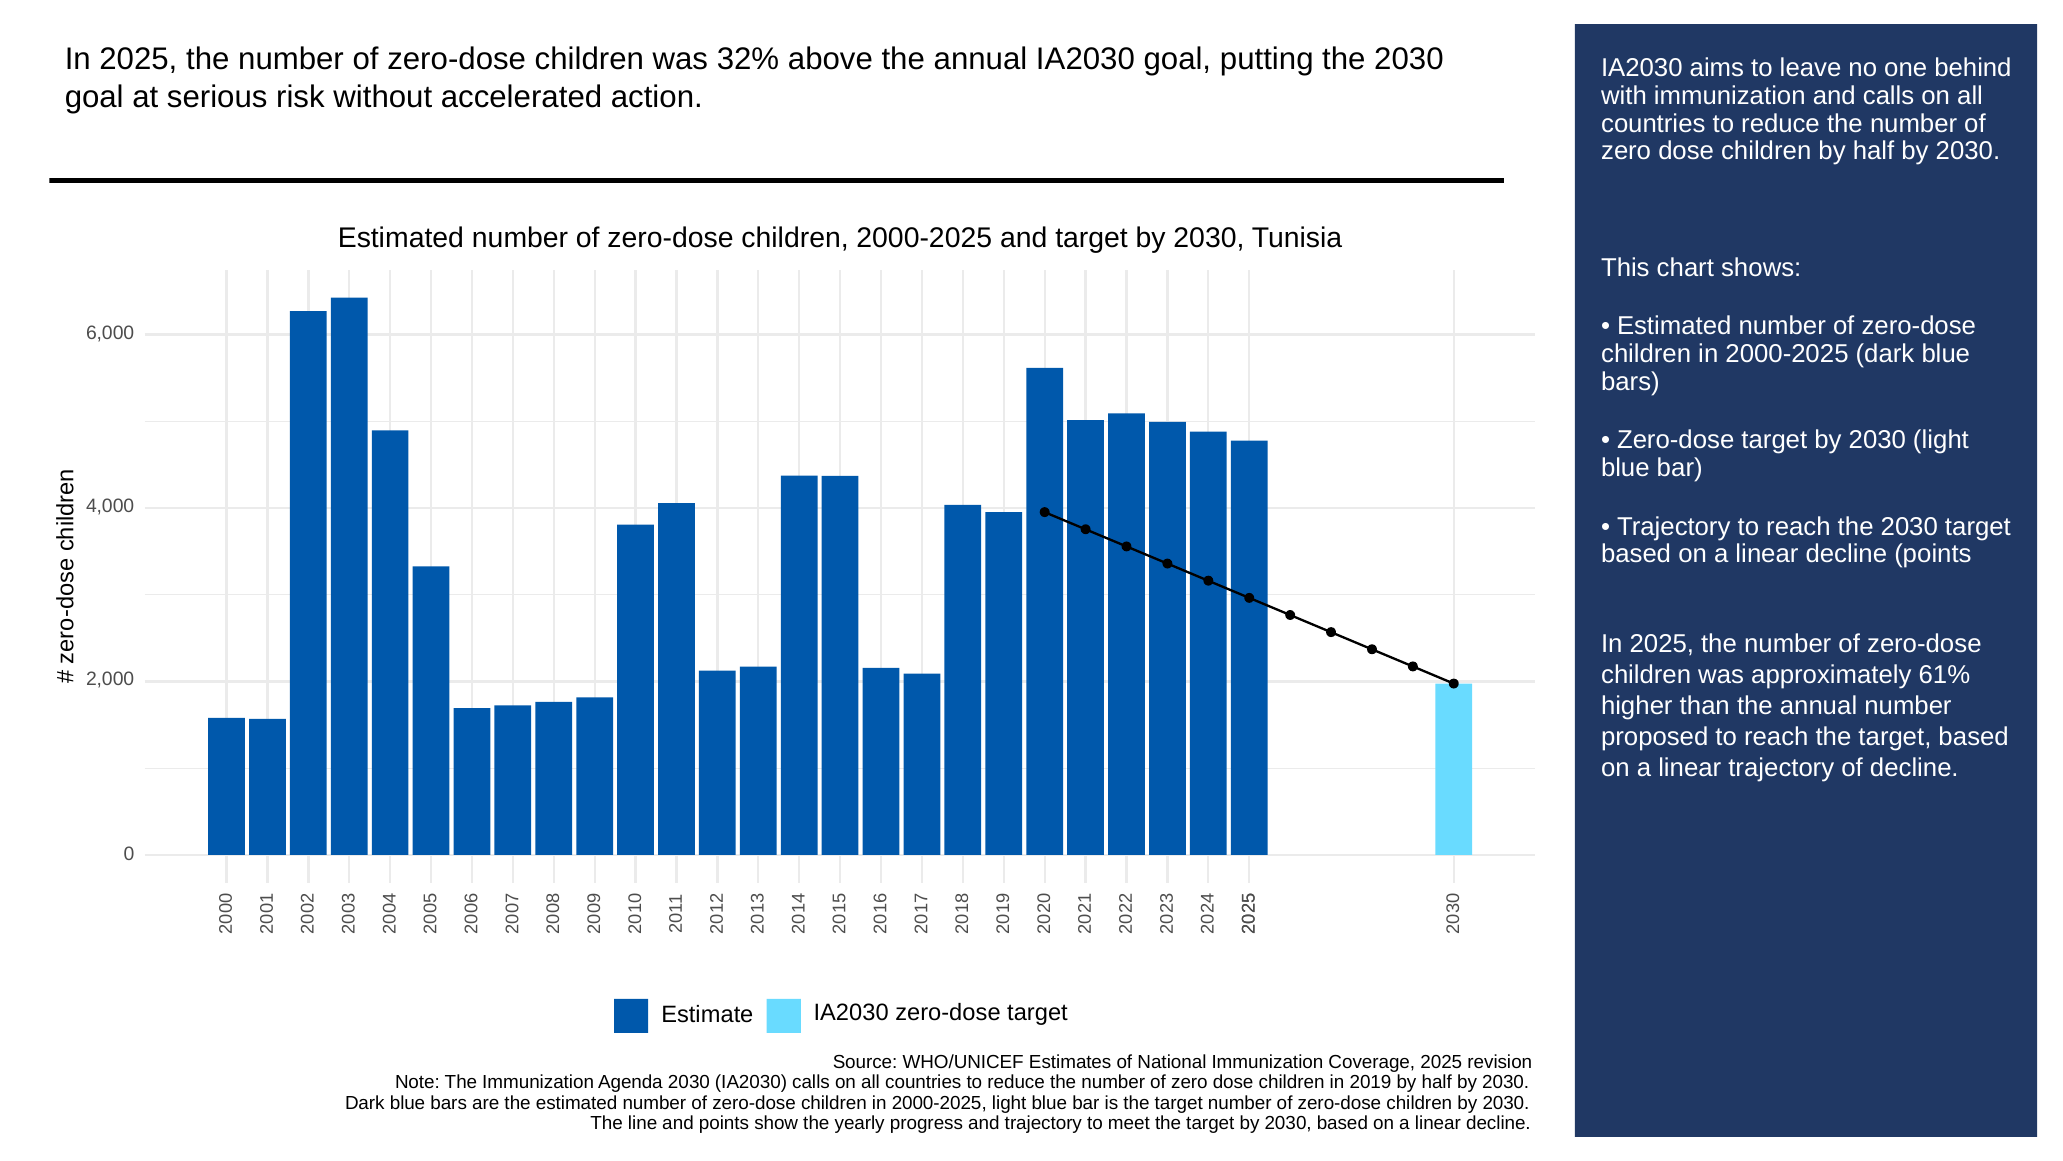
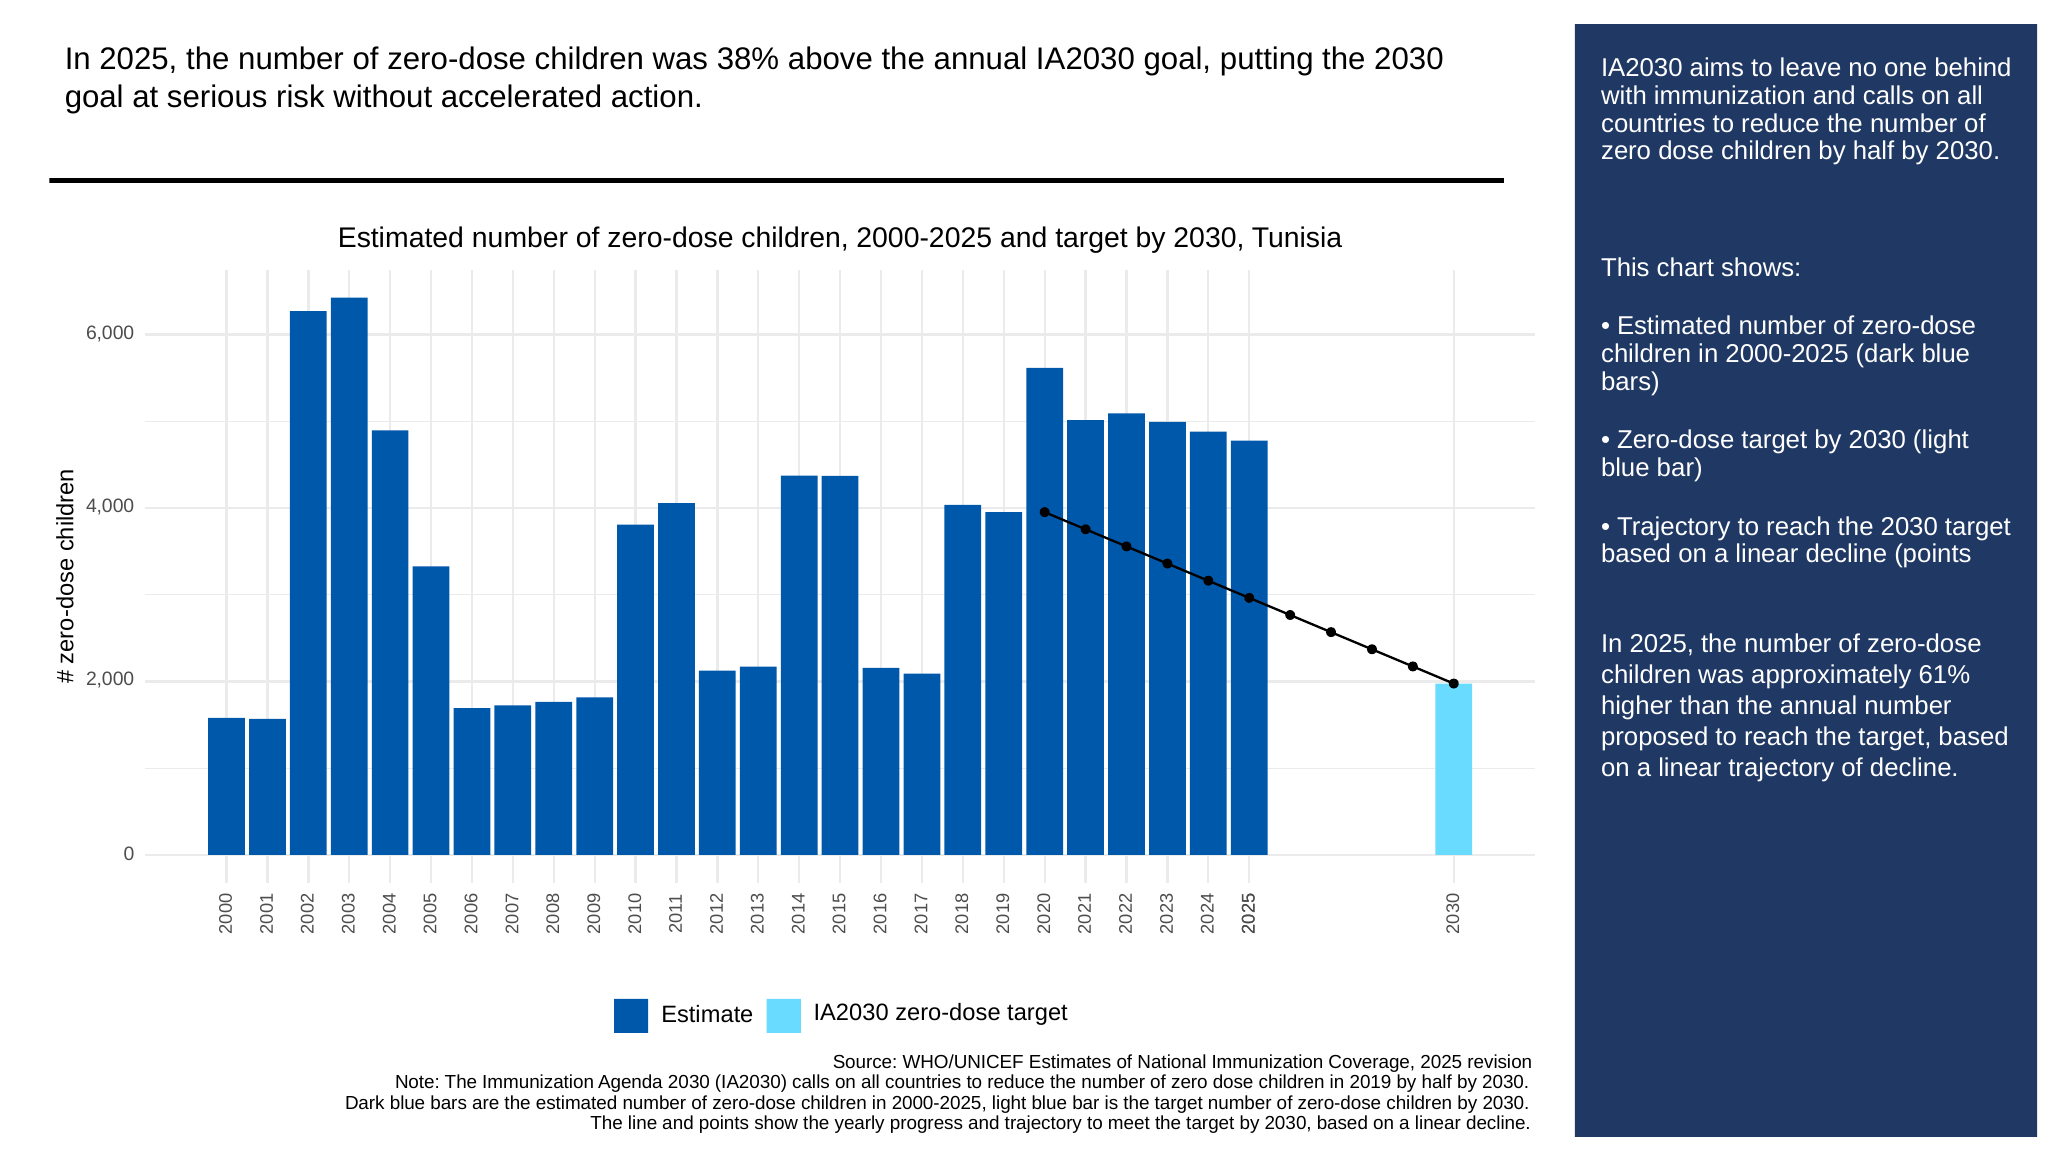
32%: 32% -> 38%
